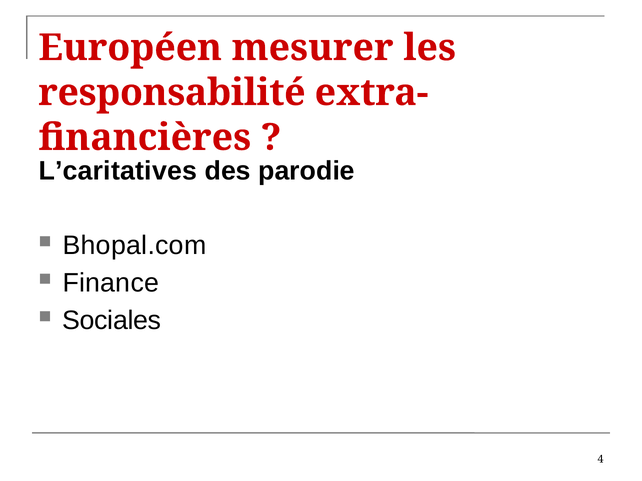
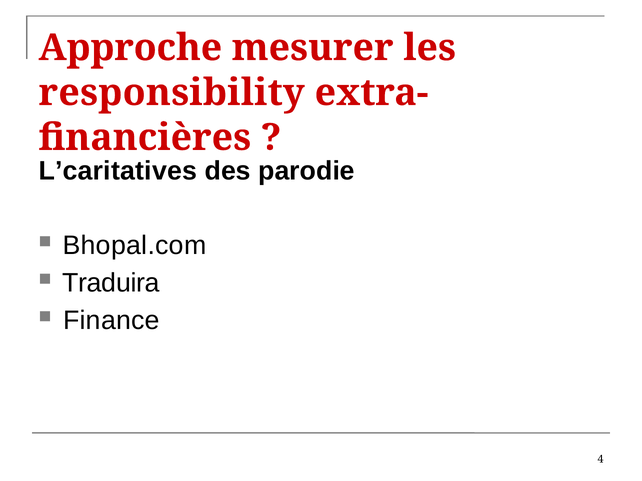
Européen: Européen -> Approche
responsabilité: responsabilité -> responsibility
Finance: Finance -> Traduira
Sociales: Sociales -> Finance
